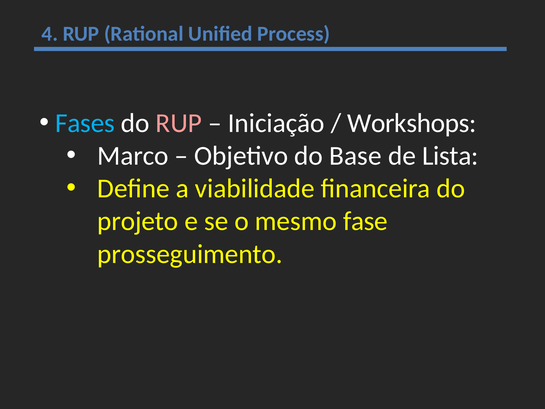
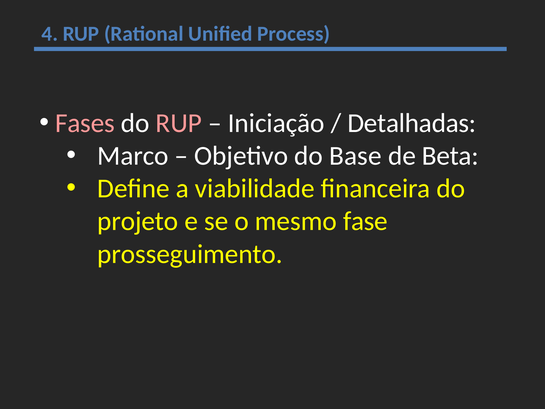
Fases colour: light blue -> pink
Workshops: Workshops -> Detalhadas
Lista: Lista -> Beta
